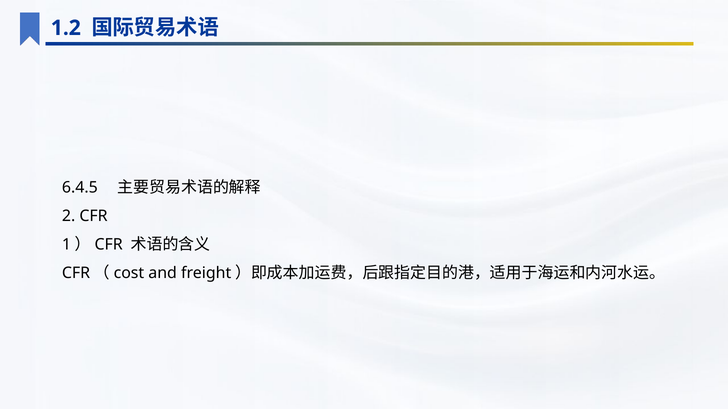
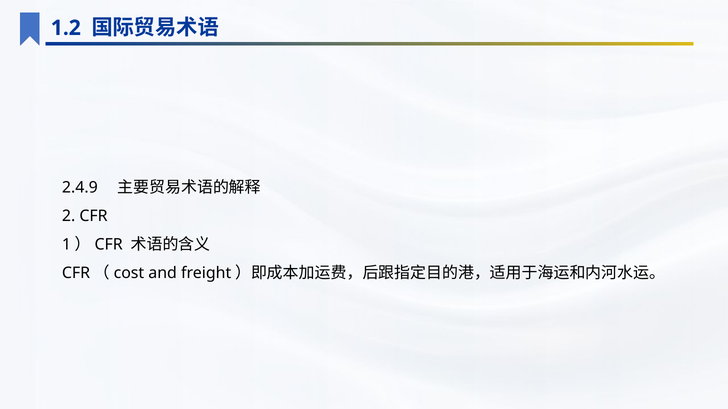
6.4.5: 6.4.5 -> 2.4.9
